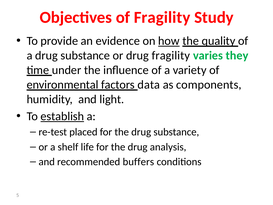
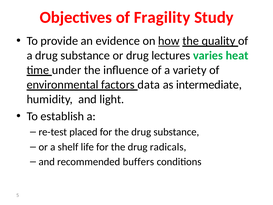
drug fragility: fragility -> lectures
they: they -> heat
components: components -> intermediate
establish underline: present -> none
analysis: analysis -> radicals
